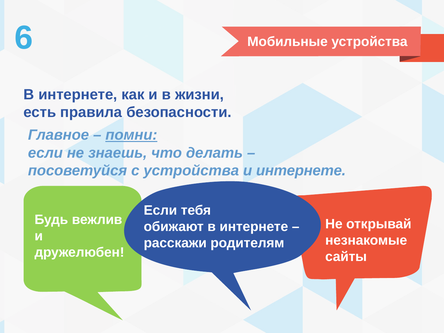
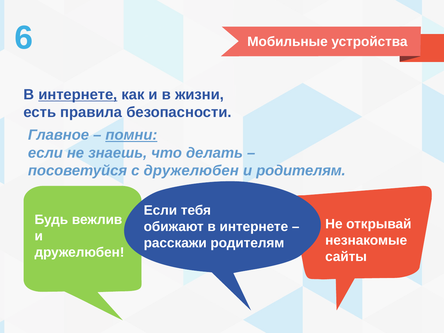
интернете at (78, 95) underline: none -> present
с устройства: устройства -> дружелюбен
и интернете: интернете -> родителям
